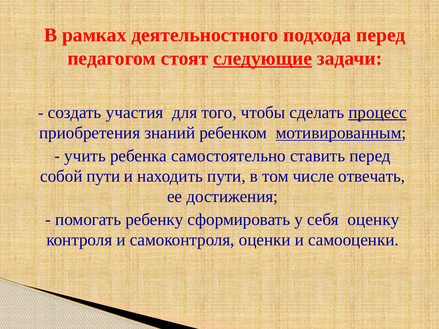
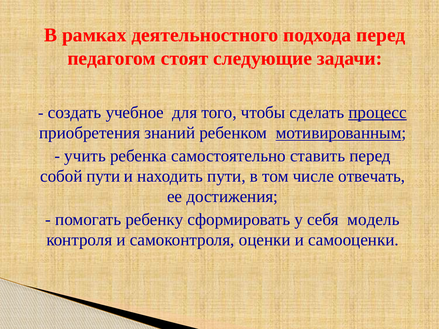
следующие underline: present -> none
участия: участия -> учебное
оценку: оценку -> модель
